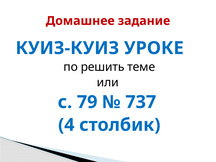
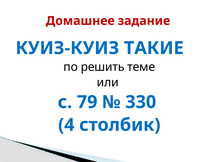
УРОКЕ: УРОКЕ -> ТАКИЕ
737: 737 -> 330
